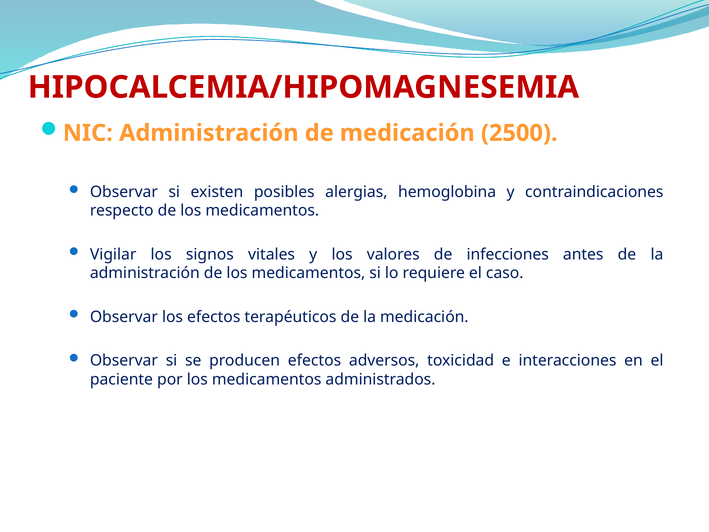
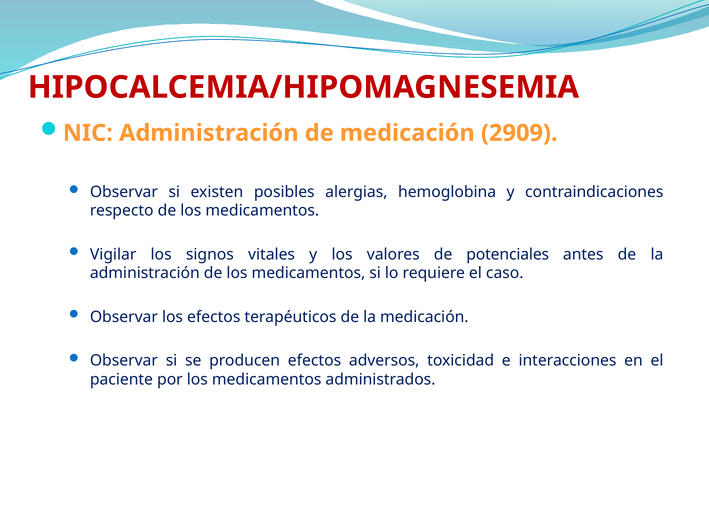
2500: 2500 -> 2909
infecciones: infecciones -> potenciales
